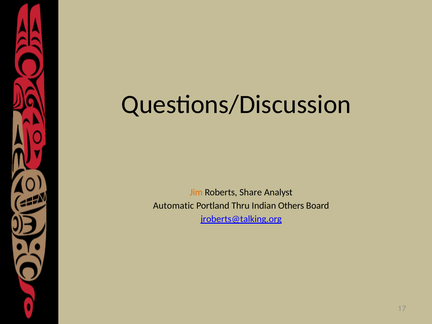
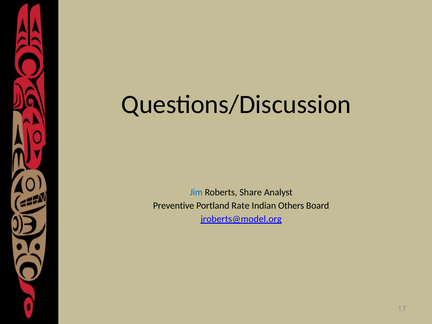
Jim colour: orange -> blue
Automatic: Automatic -> Preventive
Thru: Thru -> Rate
jroberts@talking.org: jroberts@talking.org -> jroberts@model.org
